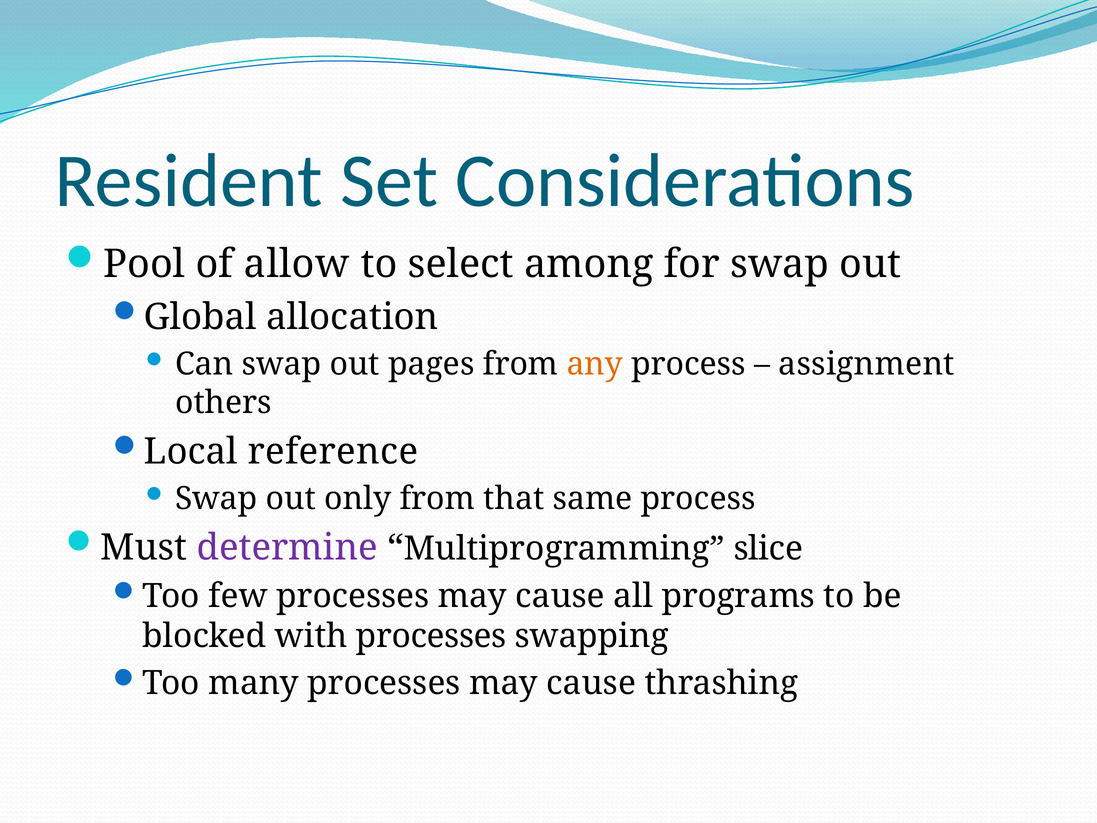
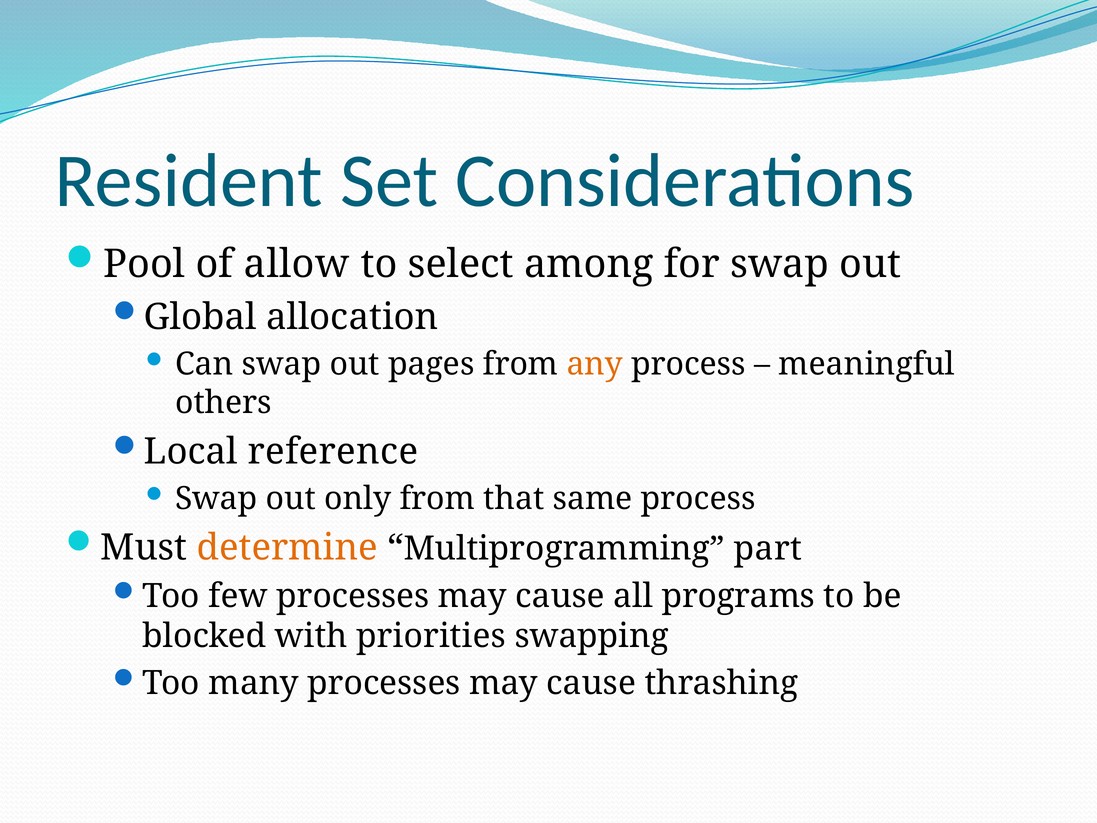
assignment: assignment -> meaningful
determine colour: purple -> orange
slice: slice -> part
with processes: processes -> priorities
